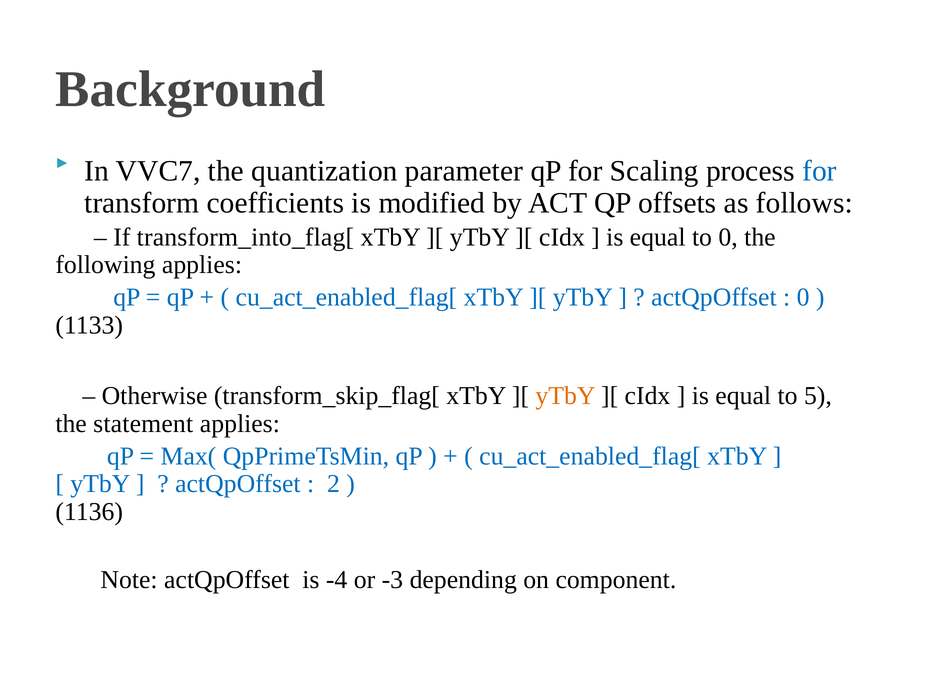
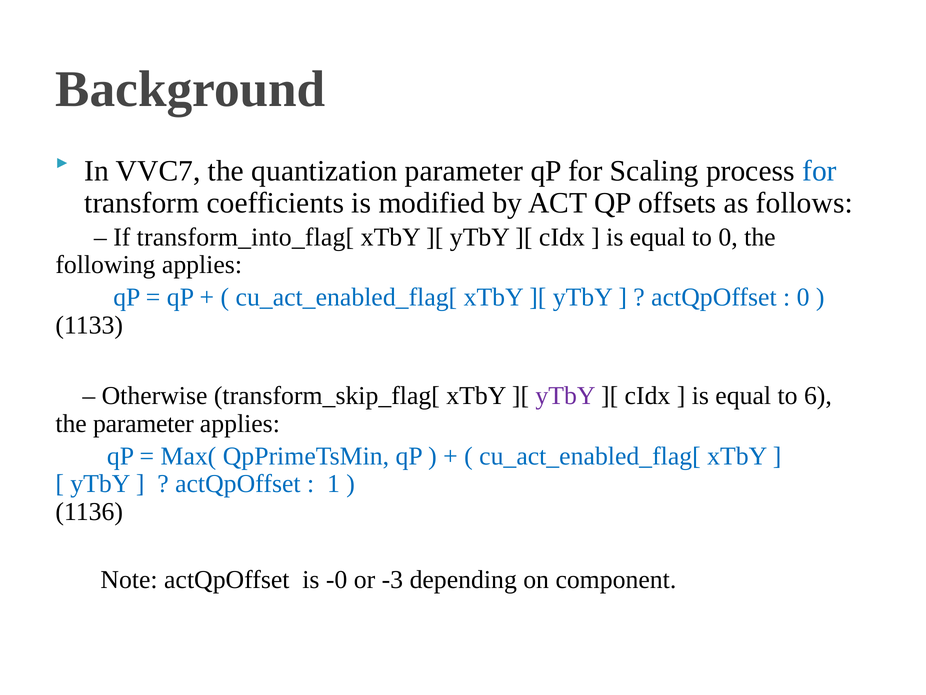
yTbY at (565, 395) colour: orange -> purple
5: 5 -> 6
the statement: statement -> parameter
2: 2 -> 1
-4: -4 -> -0
